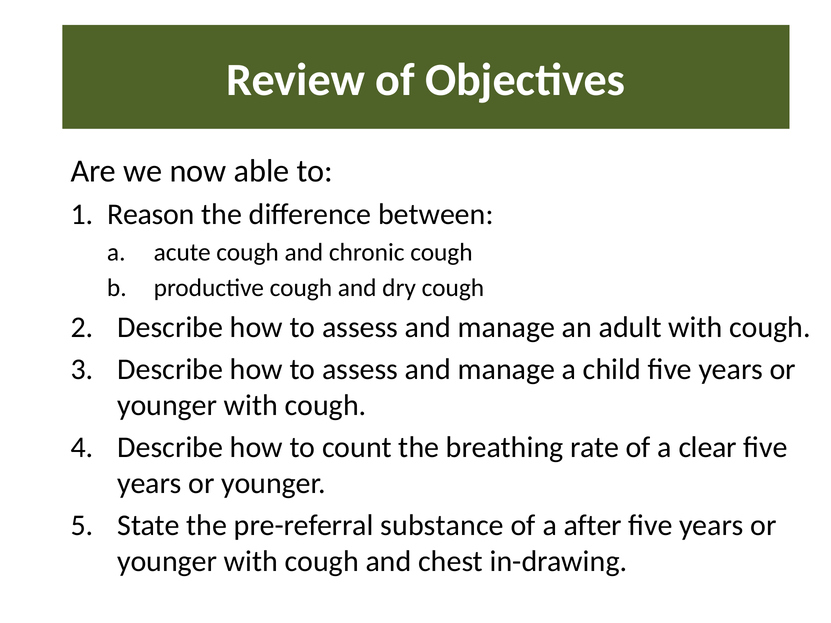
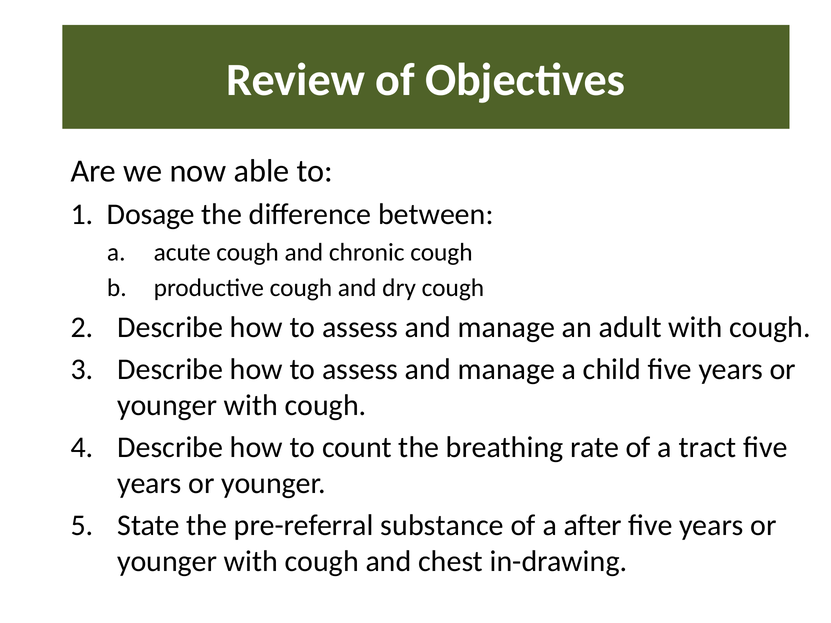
Reason: Reason -> Dosage
clear: clear -> tract
